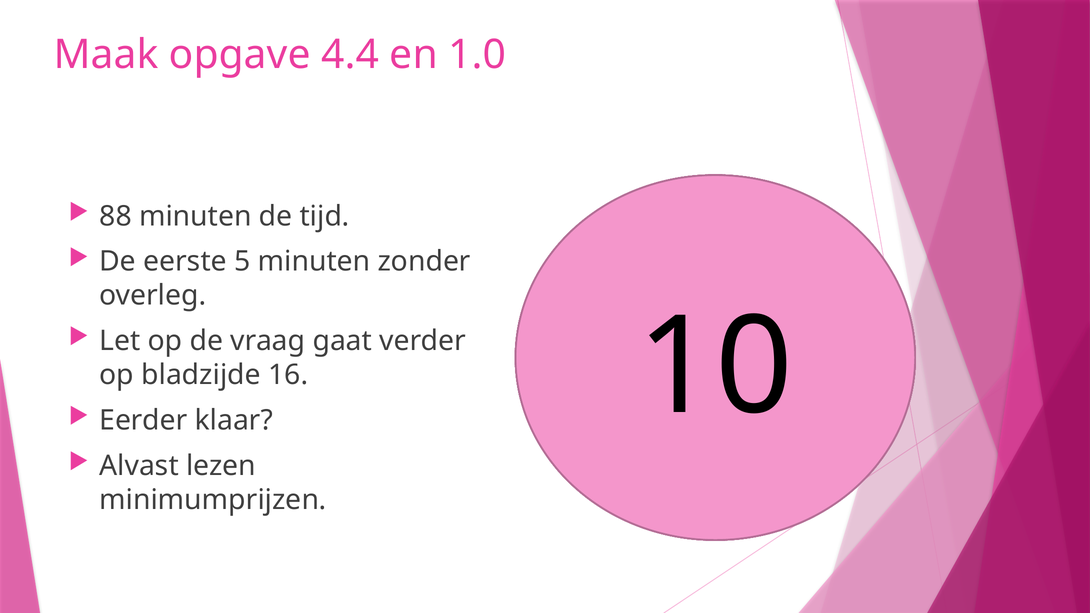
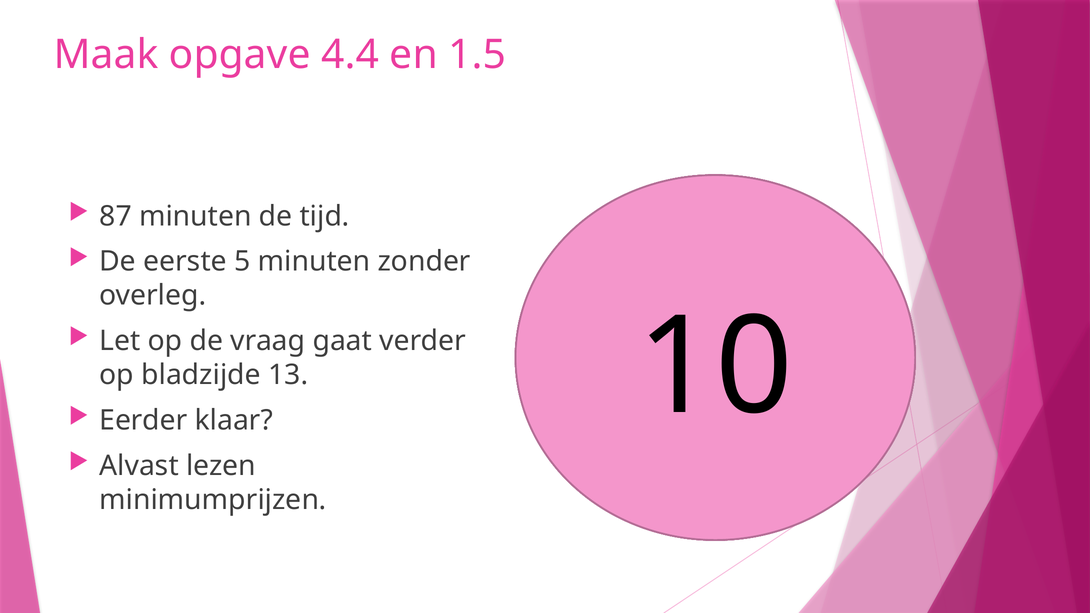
1.0: 1.0 -> 1.5
88: 88 -> 87
16: 16 -> 13
